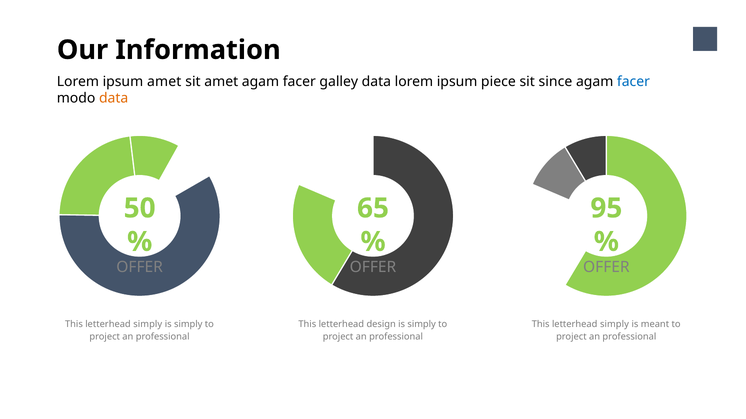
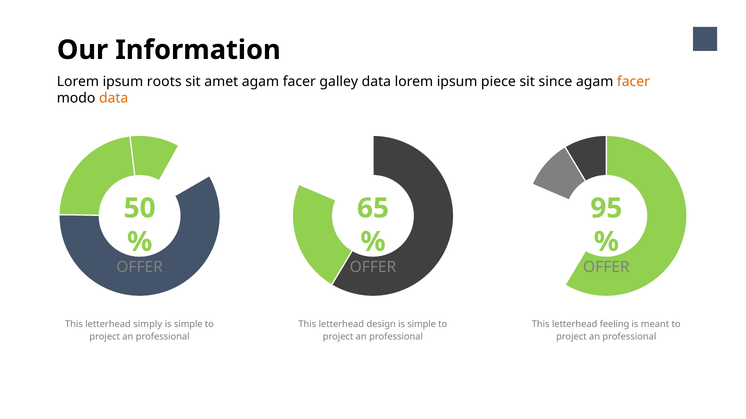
ipsum amet: amet -> roots
facer at (633, 82) colour: blue -> orange
simply at (188, 325): simply -> simple
design is simply: simply -> simple
simply at (614, 325): simply -> feeling
